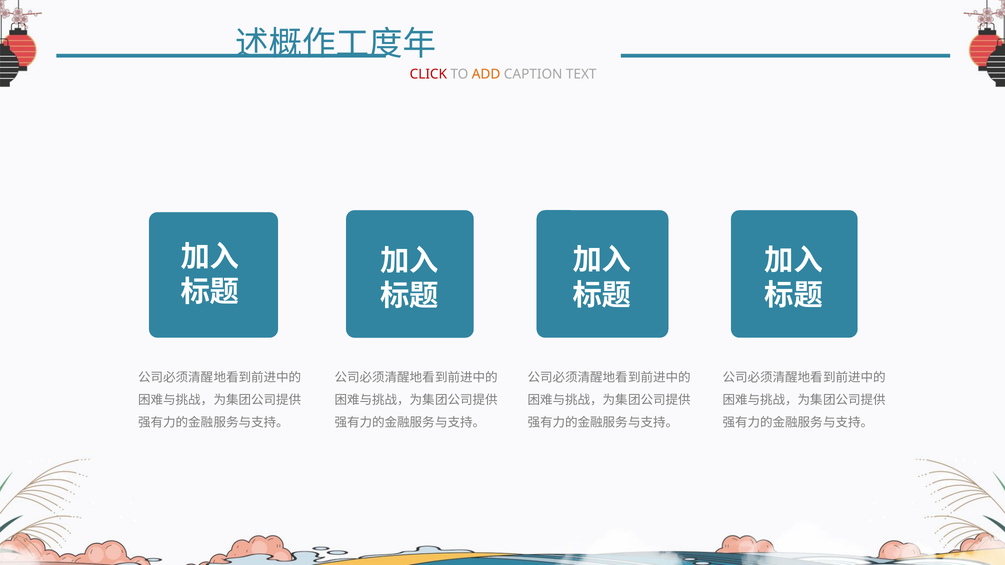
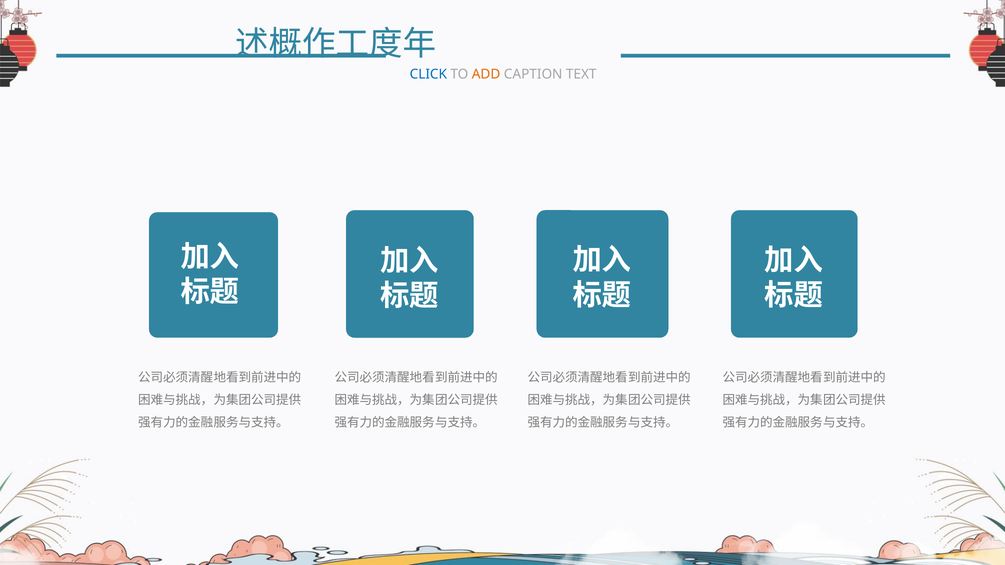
CLICK colour: red -> blue
